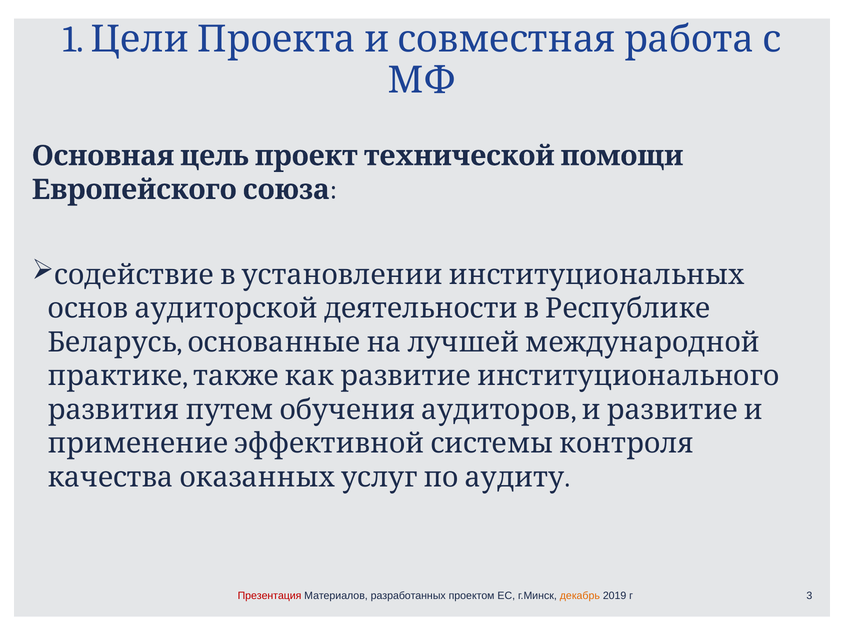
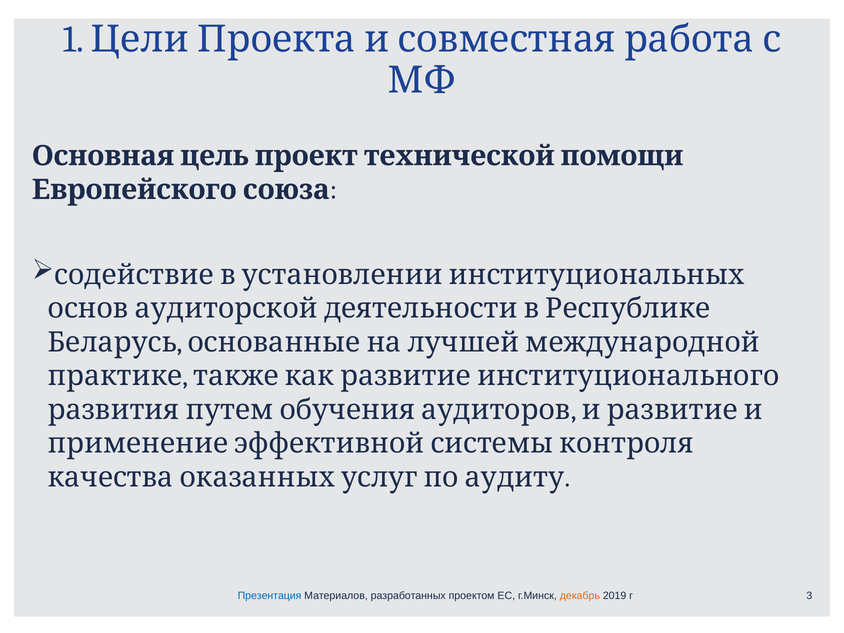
Презентация colour: red -> blue
